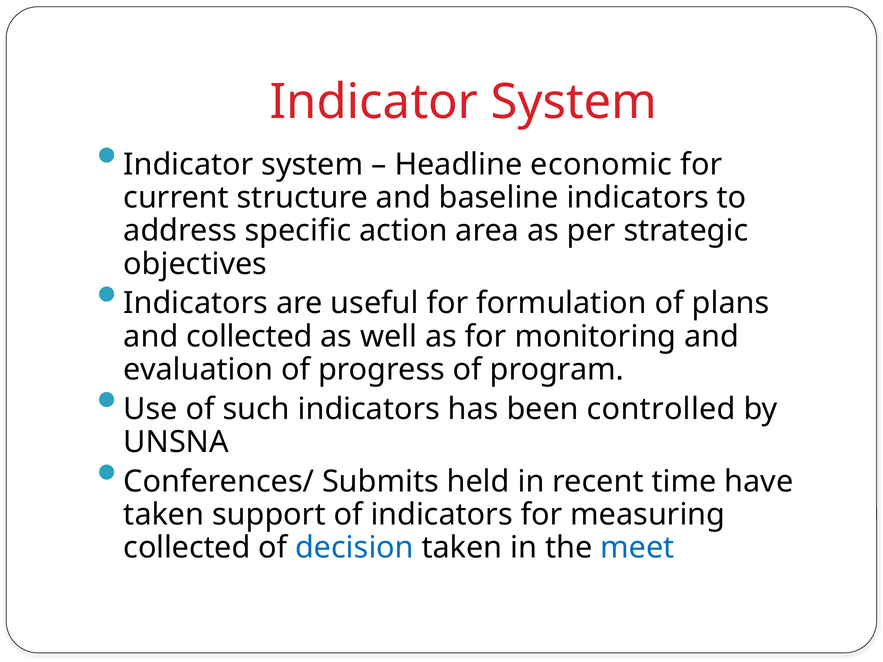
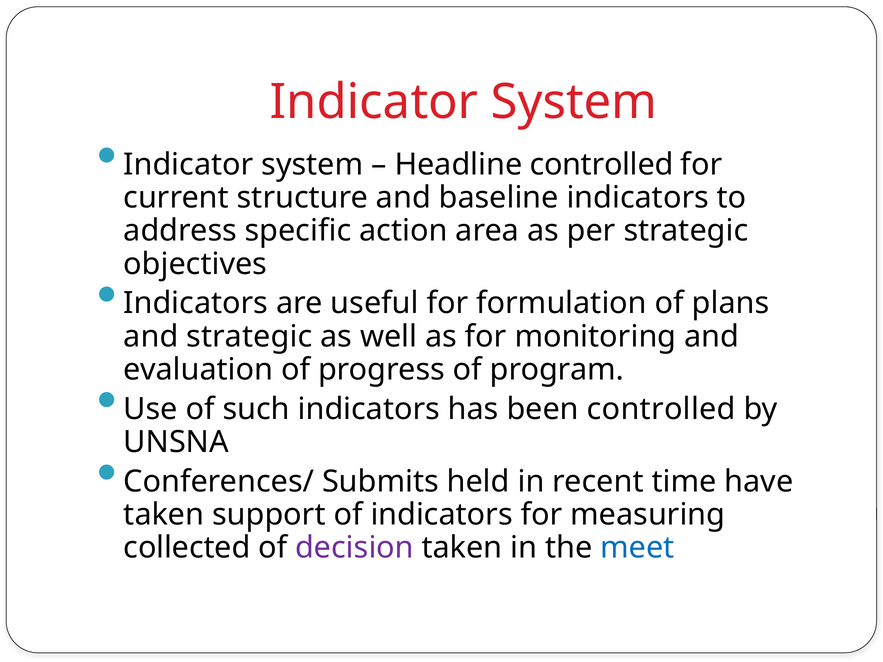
Headline economic: economic -> controlled
and collected: collected -> strategic
decision colour: blue -> purple
